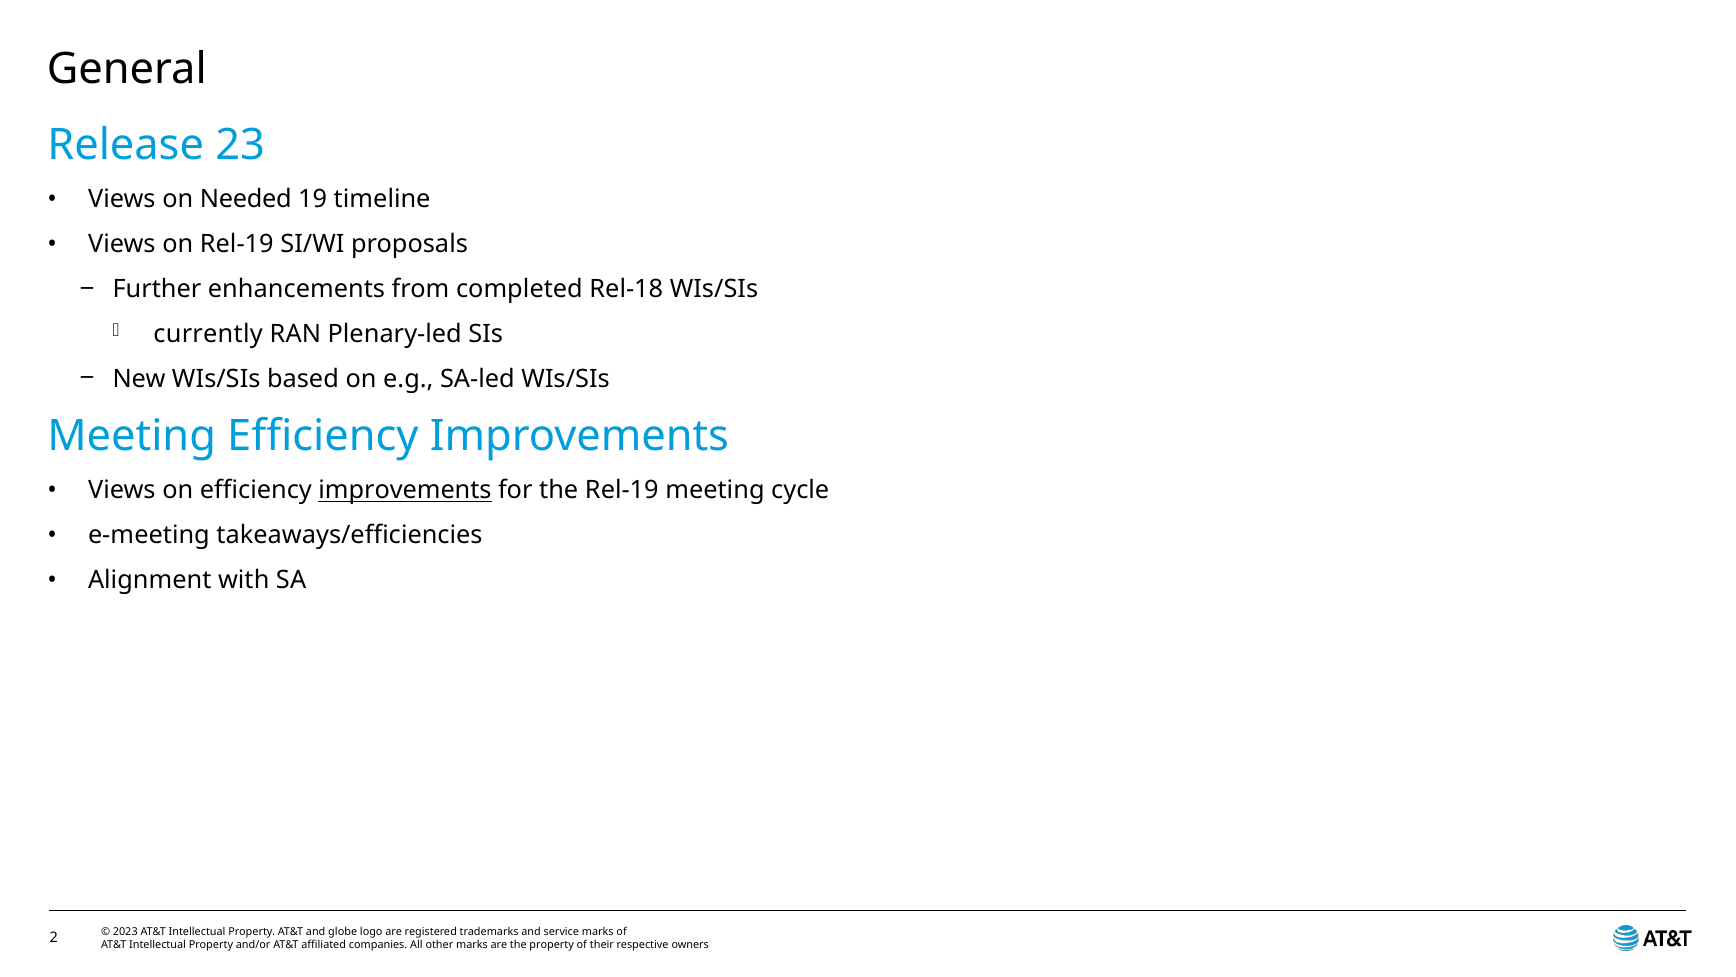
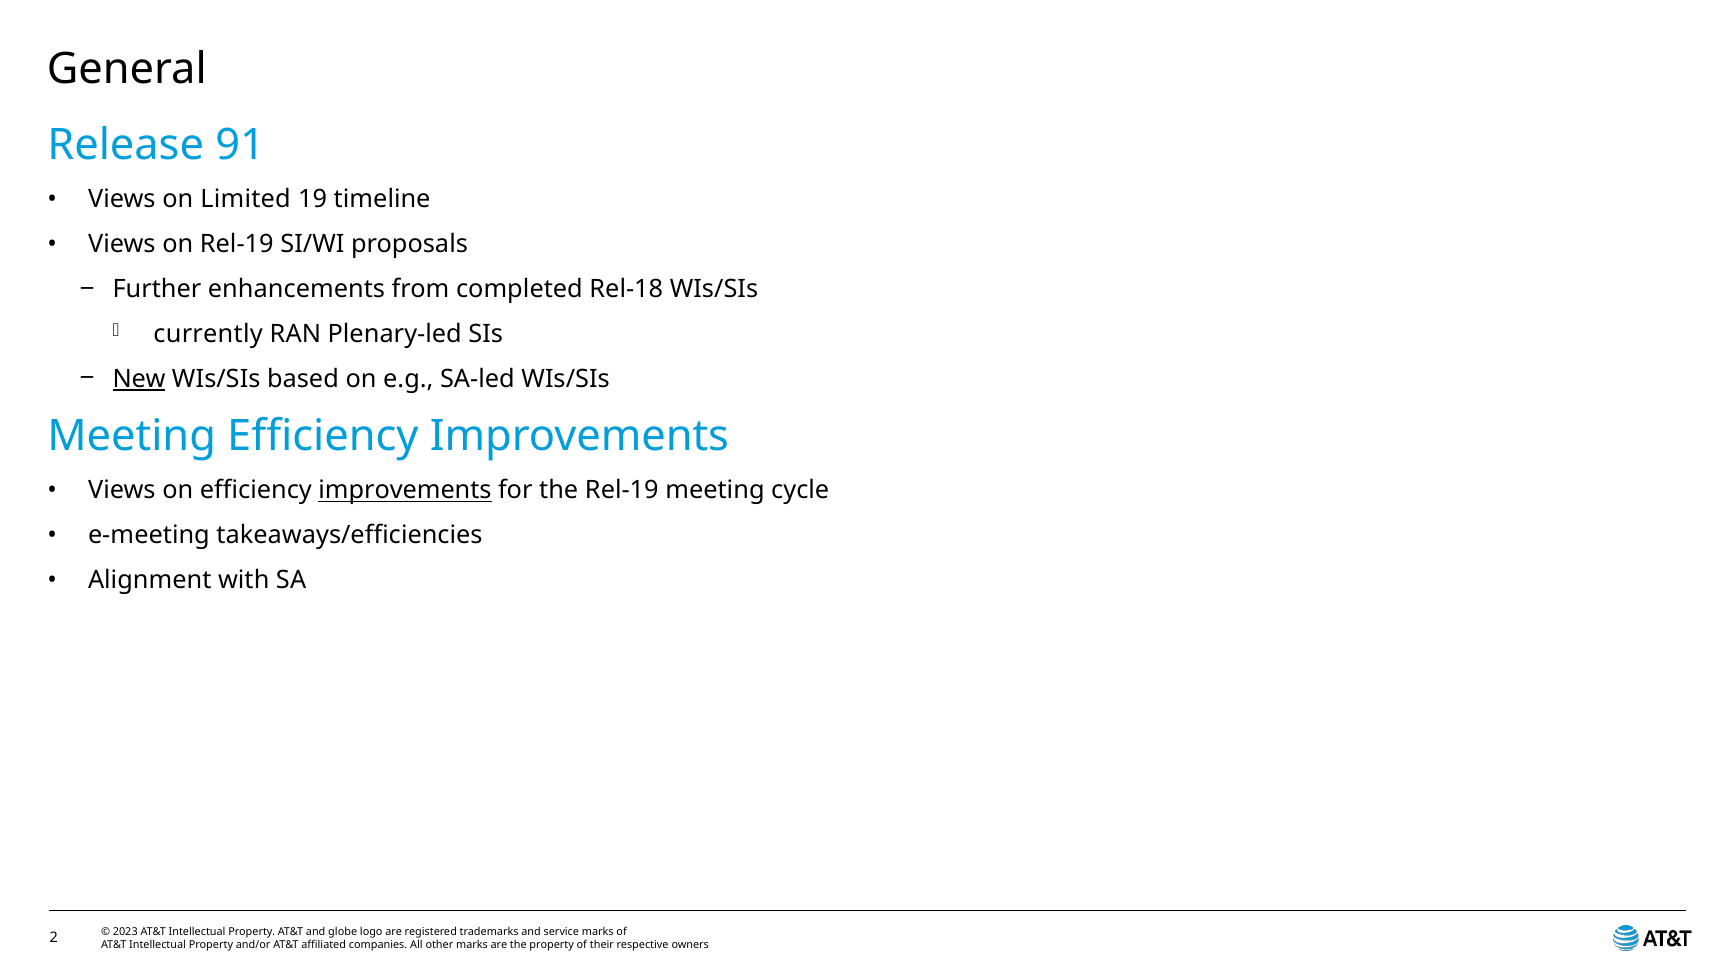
23: 23 -> 91
Needed: Needed -> Limited
New underline: none -> present
